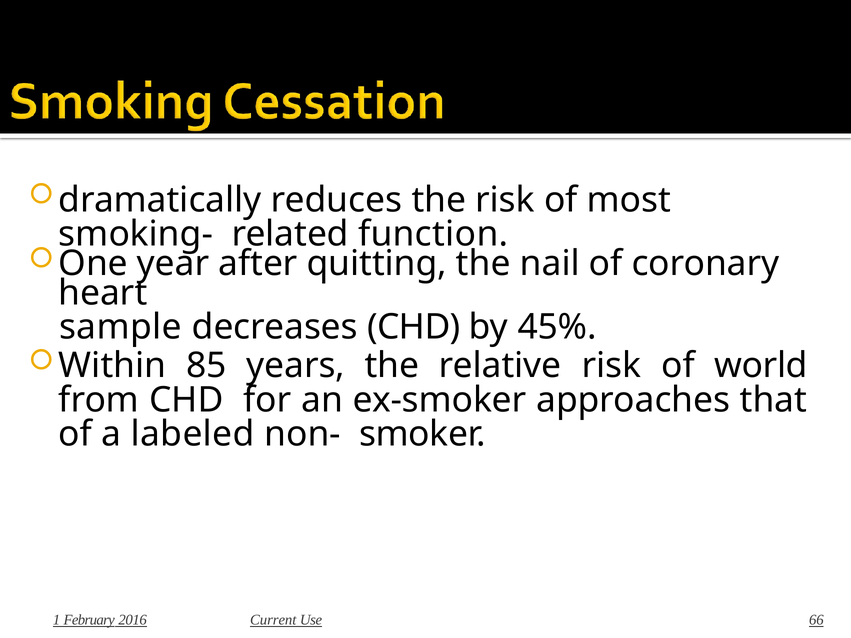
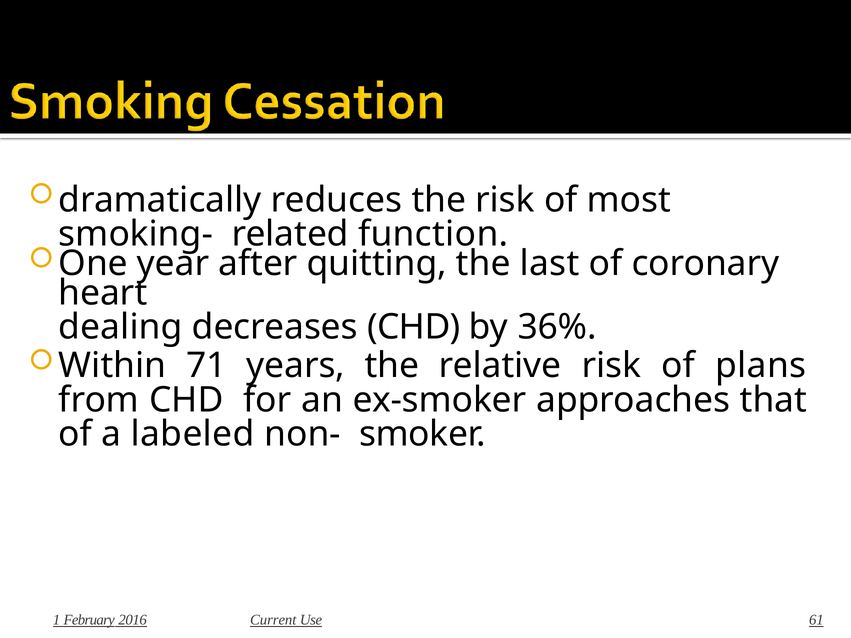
nail: nail -> last
sample: sample -> dealing
45%: 45% -> 36%
85: 85 -> 71
world: world -> plans
66: 66 -> 61
